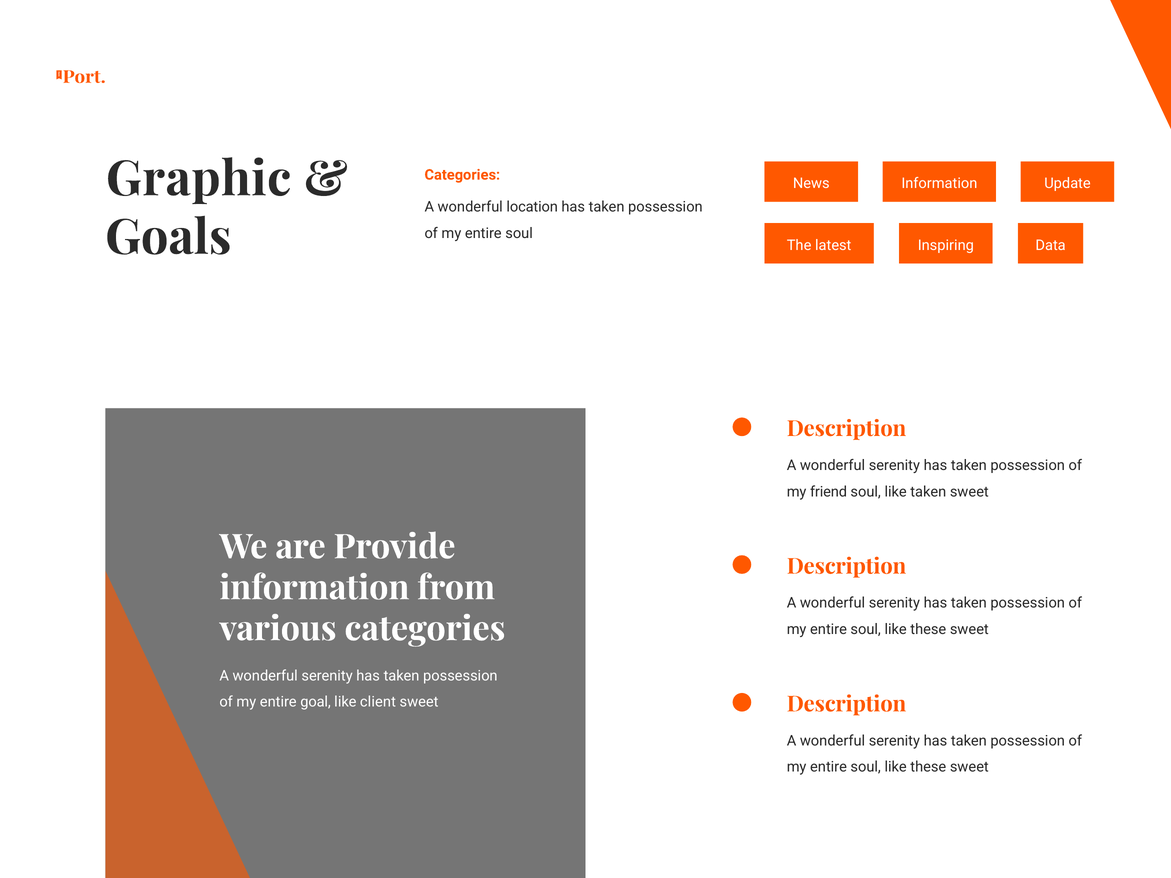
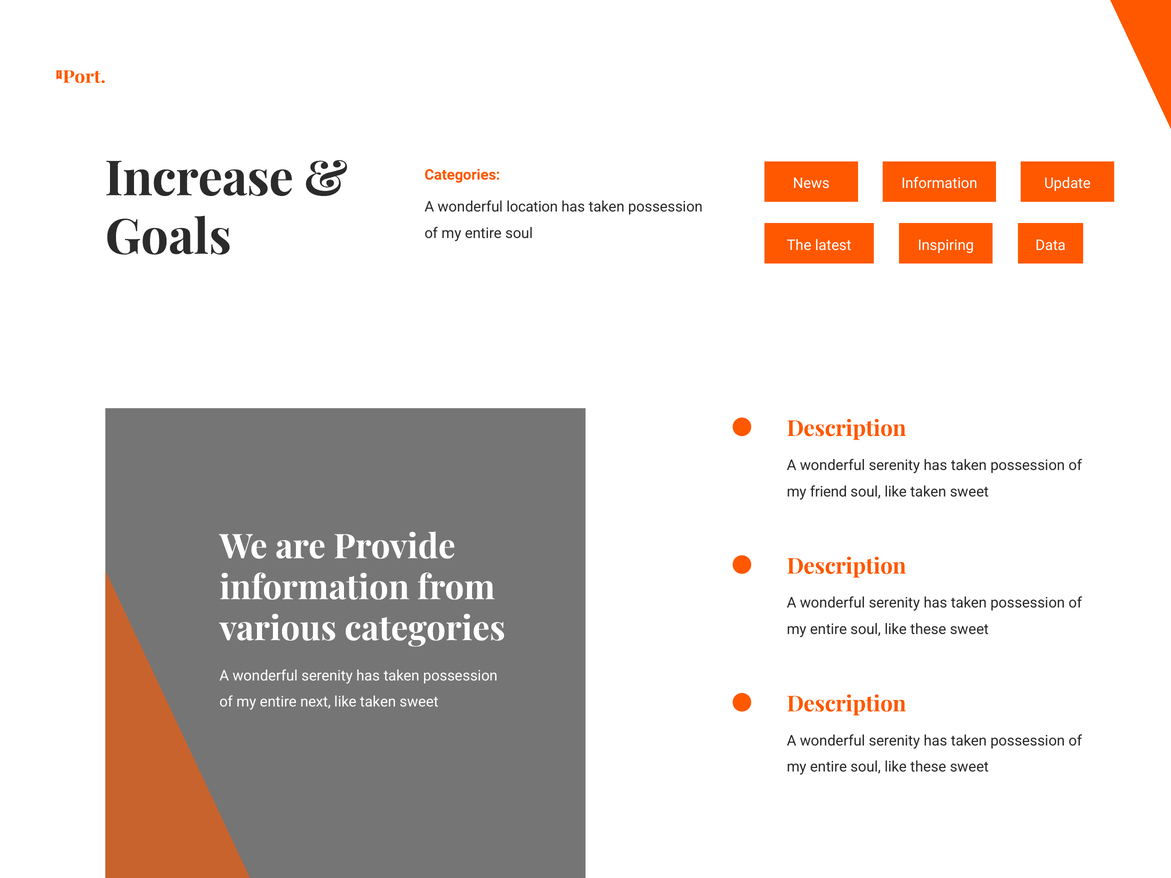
Graphic: Graphic -> Increase
goal: goal -> next
client at (378, 702): client -> taken
